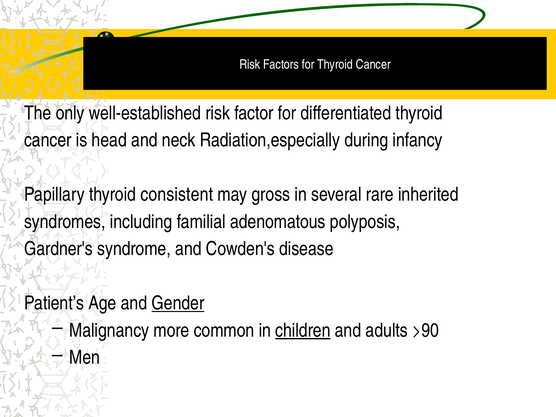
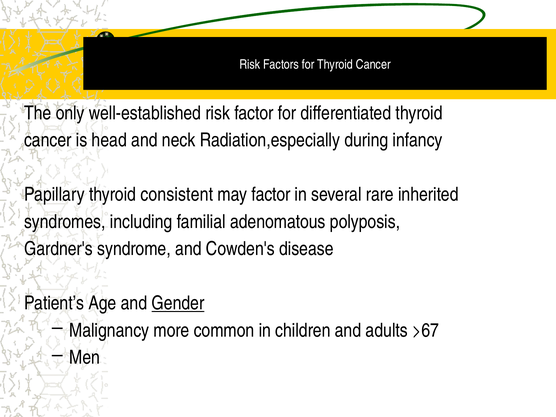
may gross: gross -> factor
children underline: present -> none
>90: >90 -> >67
